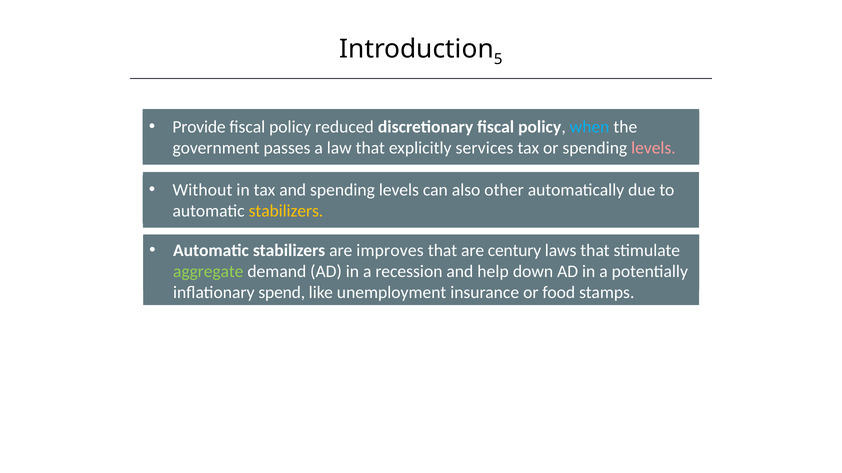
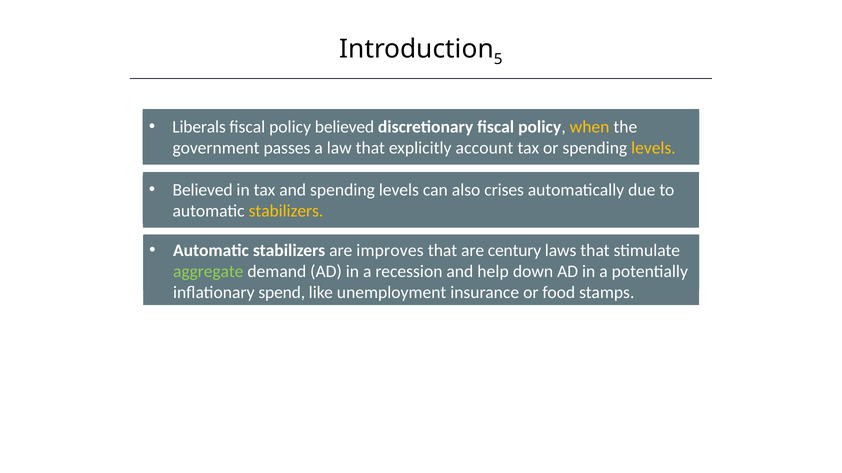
Provide: Provide -> Liberals
policy reduced: reduced -> believed
when colour: light blue -> yellow
services: services -> account
levels at (653, 148) colour: pink -> yellow
Without at (202, 190): Without -> Believed
other: other -> crises
